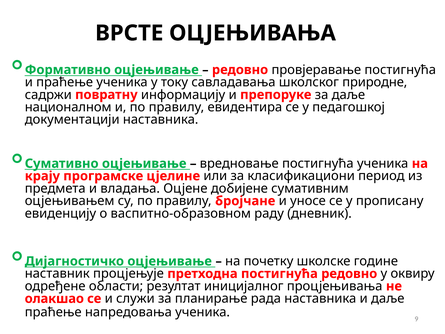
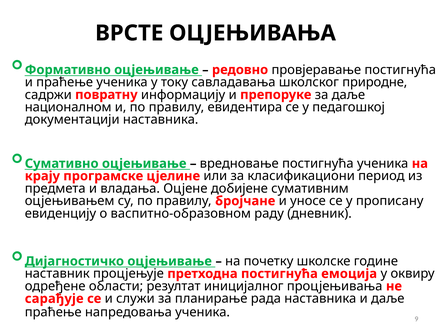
постигнућа редовно: редовно -> емоција
олакшао: олакшао -> сарађује
